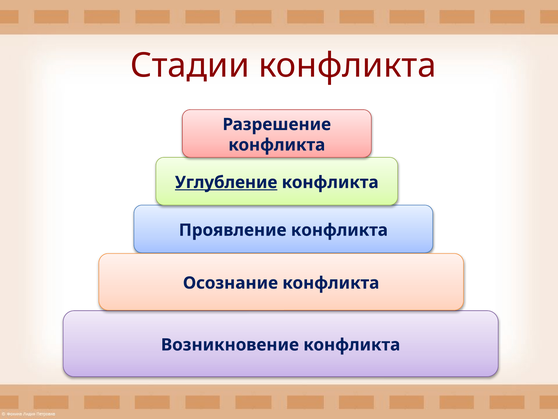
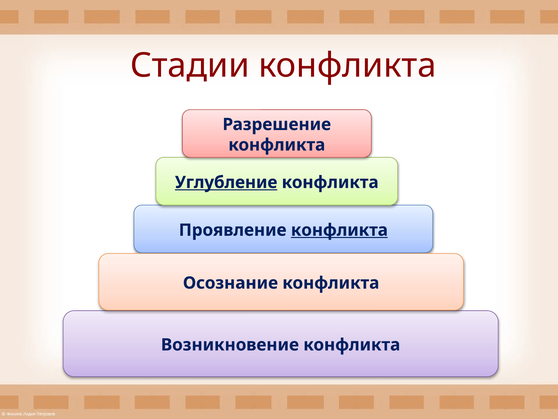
конфликта at (339, 230) underline: none -> present
